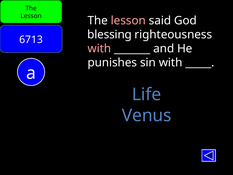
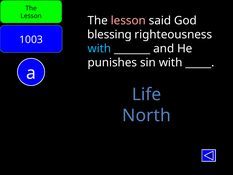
6713: 6713 -> 1003
with at (99, 49) colour: pink -> light blue
Venus: Venus -> North
